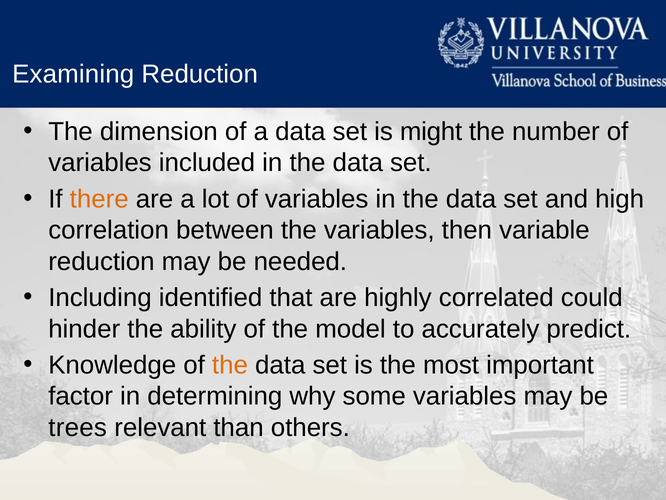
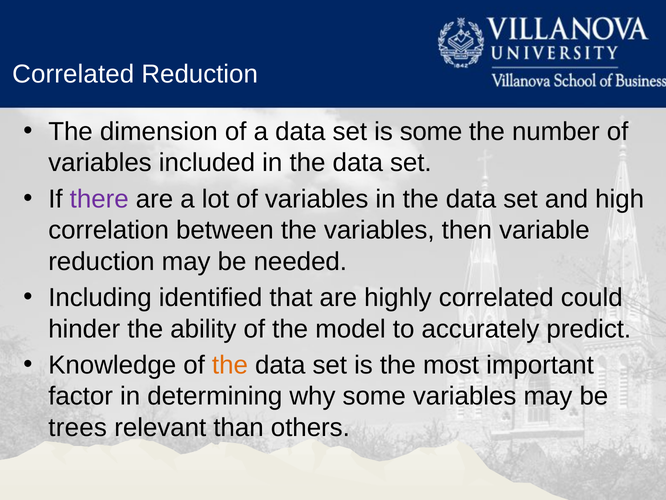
Examining at (73, 74): Examining -> Correlated
is might: might -> some
there colour: orange -> purple
